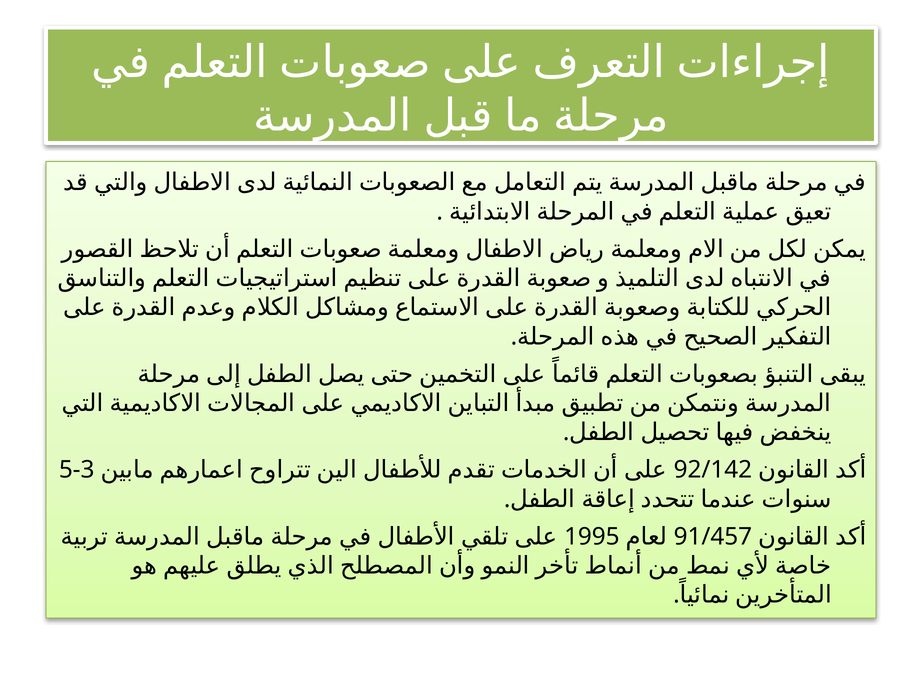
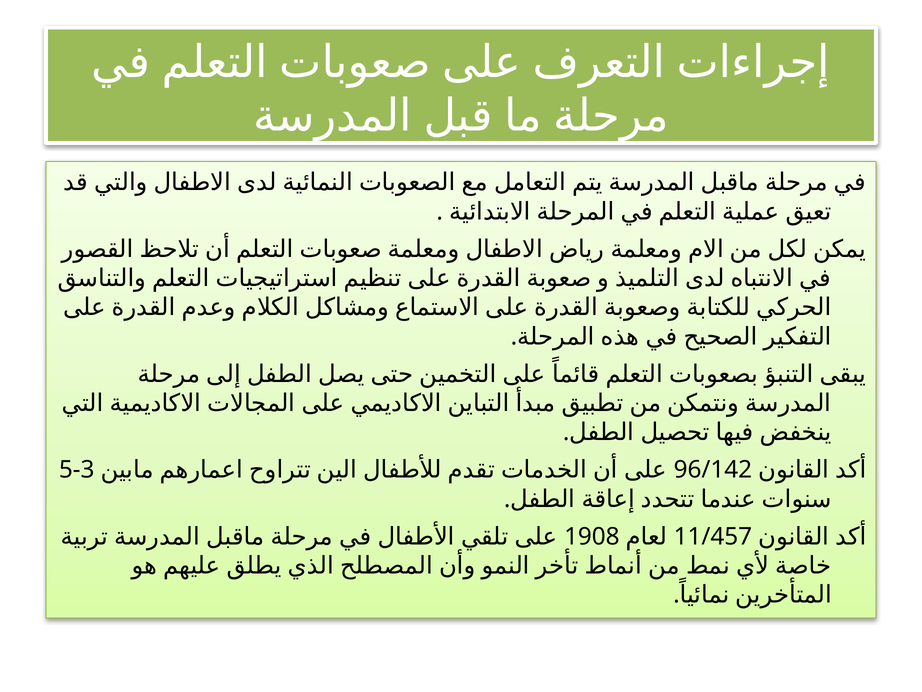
92/142: 92/142 -> 96/142
1995: 1995 -> 1908
91/457: 91/457 -> 11/457
